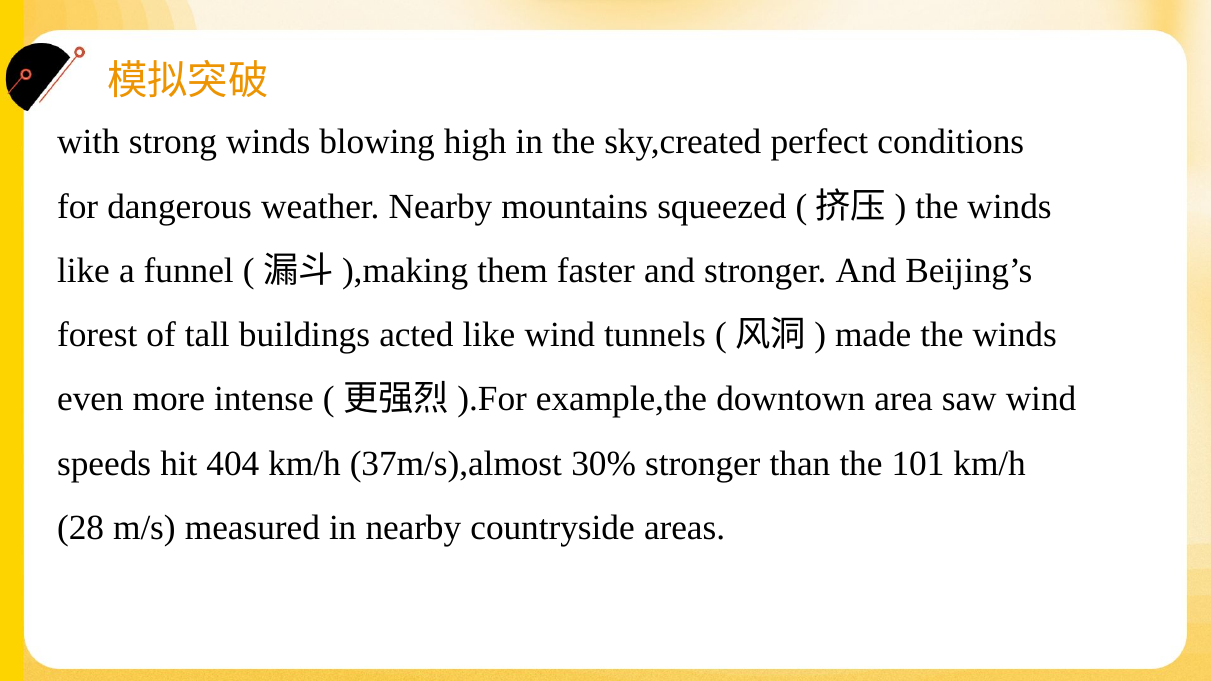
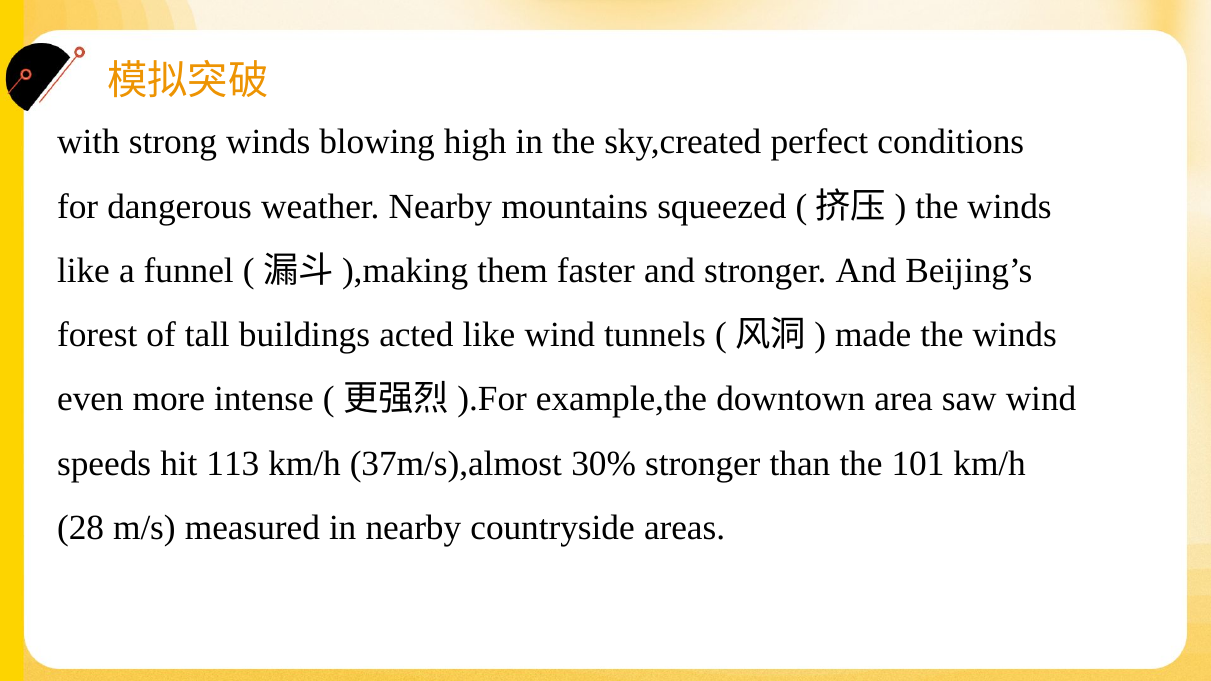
404: 404 -> 113
